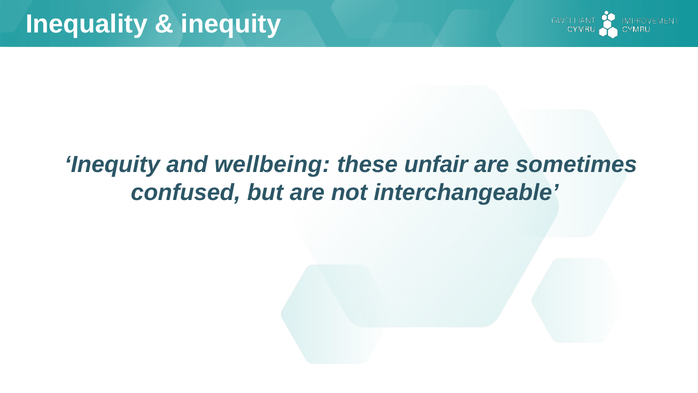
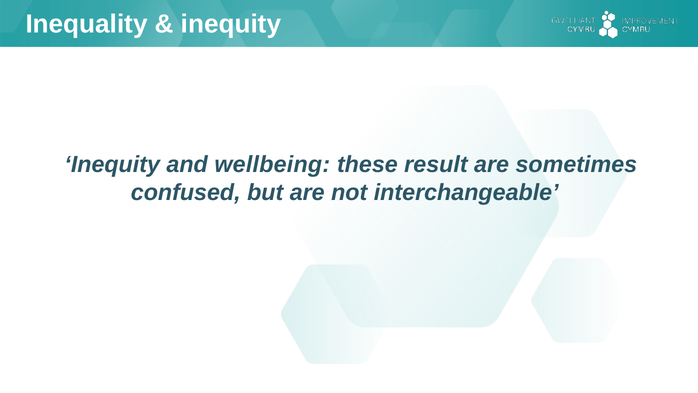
unfair: unfair -> result
